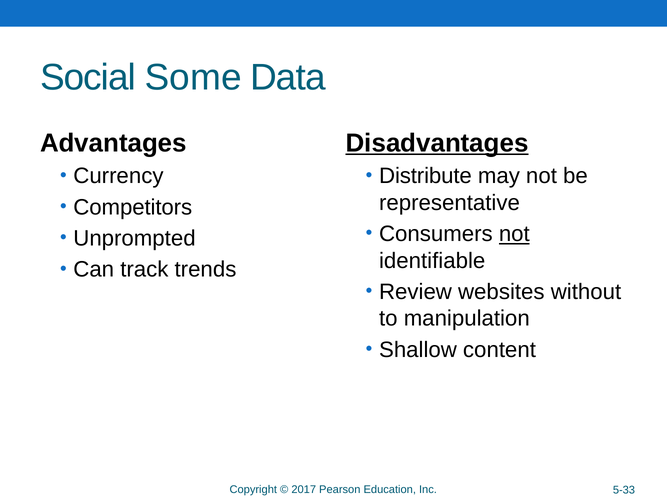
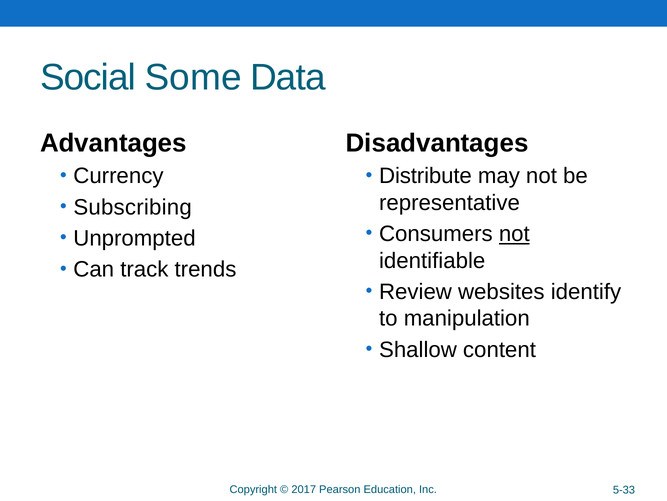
Disadvantages underline: present -> none
Competitors: Competitors -> Subscribing
without: without -> identify
